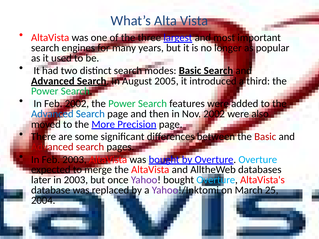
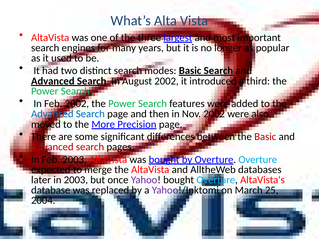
August 2005: 2005 -> 2002
